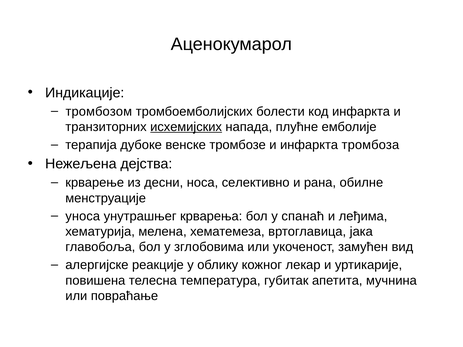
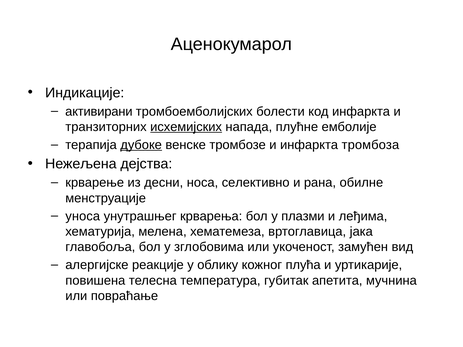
тромбозом: тромбозом -> активирани
дубоке underline: none -> present
спанаћ: спанаћ -> плазми
лекар: лекар -> плућа
